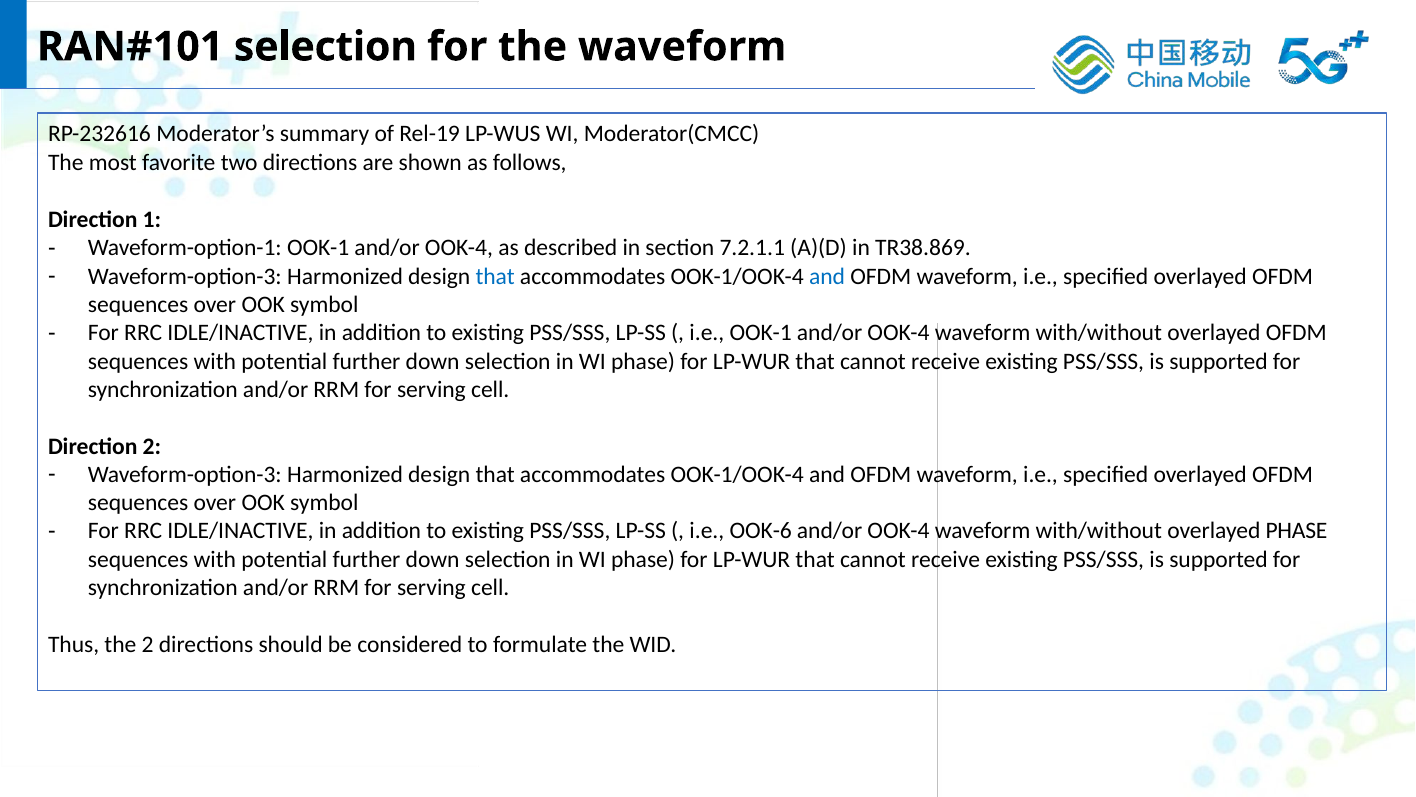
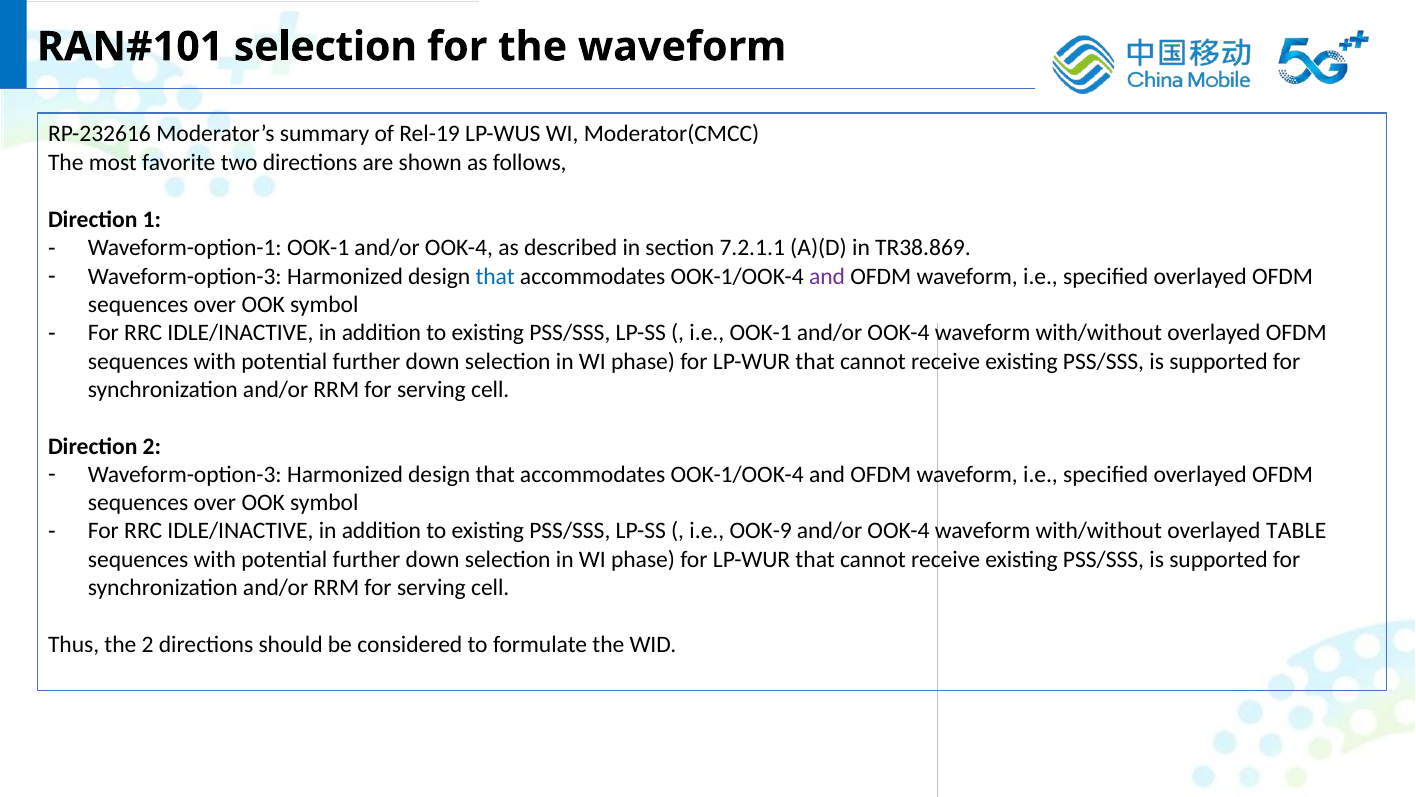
and at (827, 276) colour: blue -> purple
OOK-6: OOK-6 -> OOK-9
overlayed PHASE: PHASE -> TABLE
